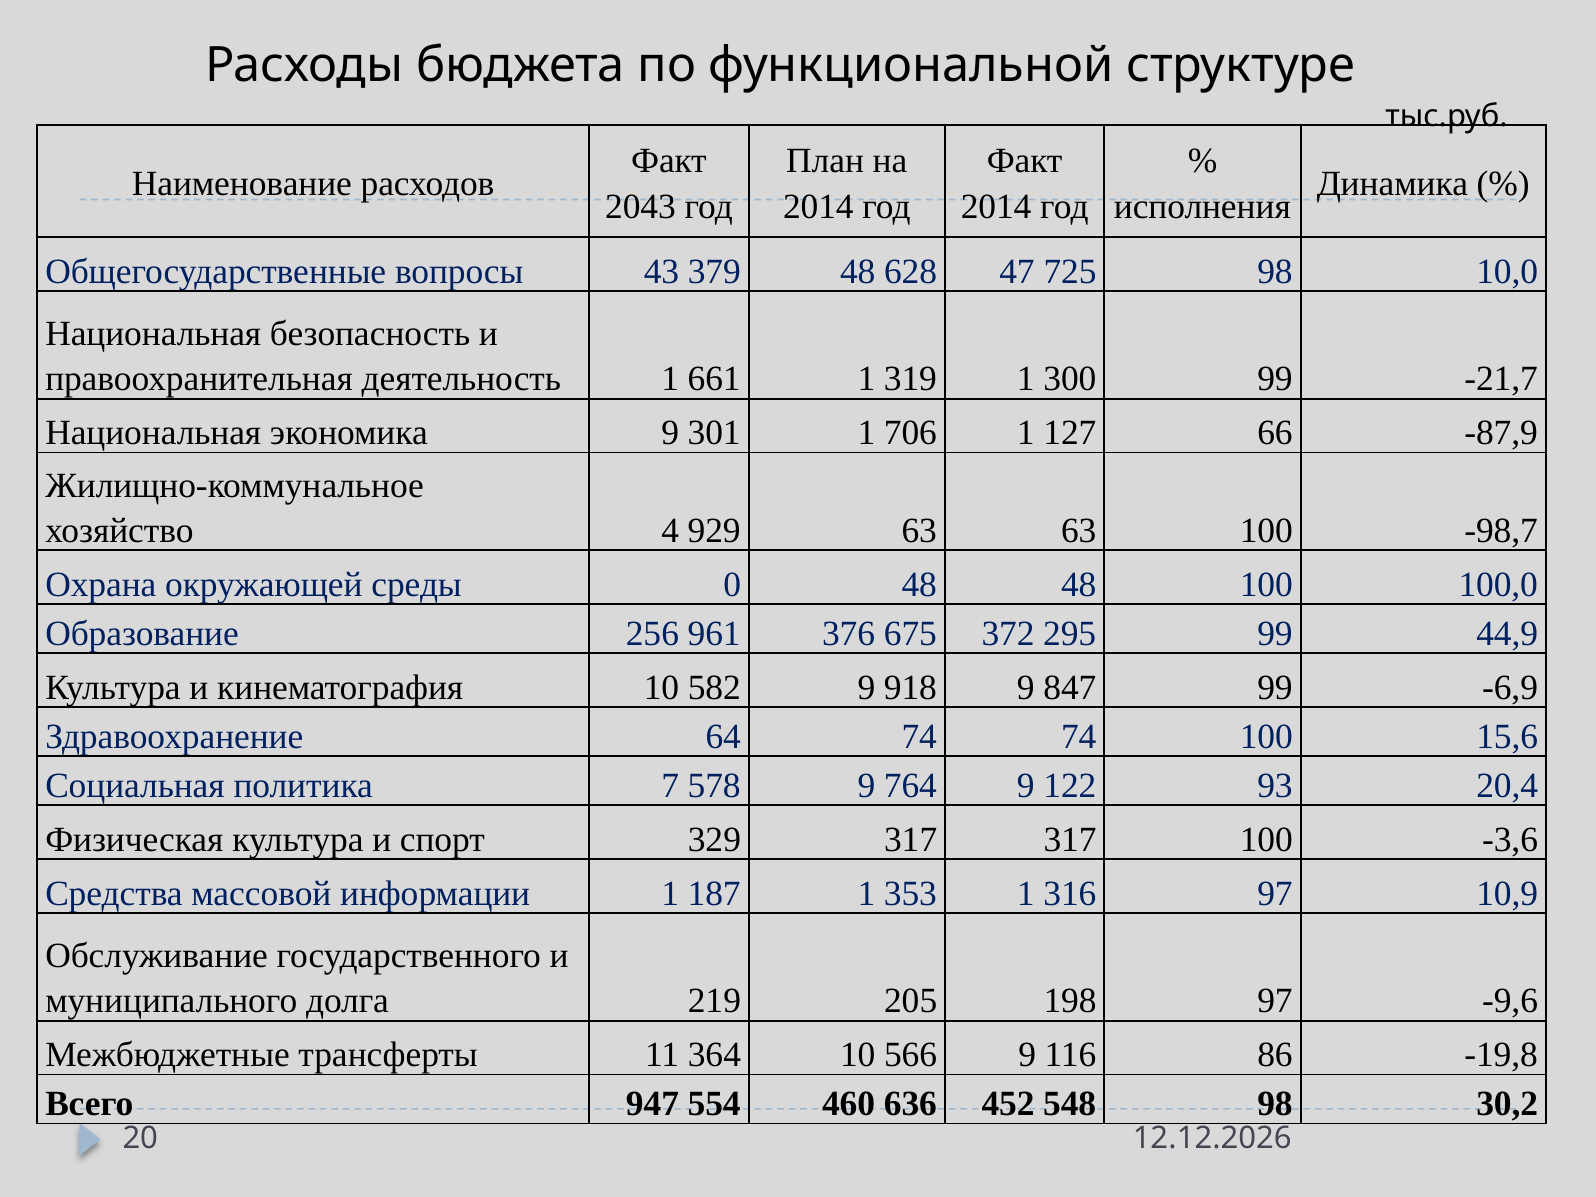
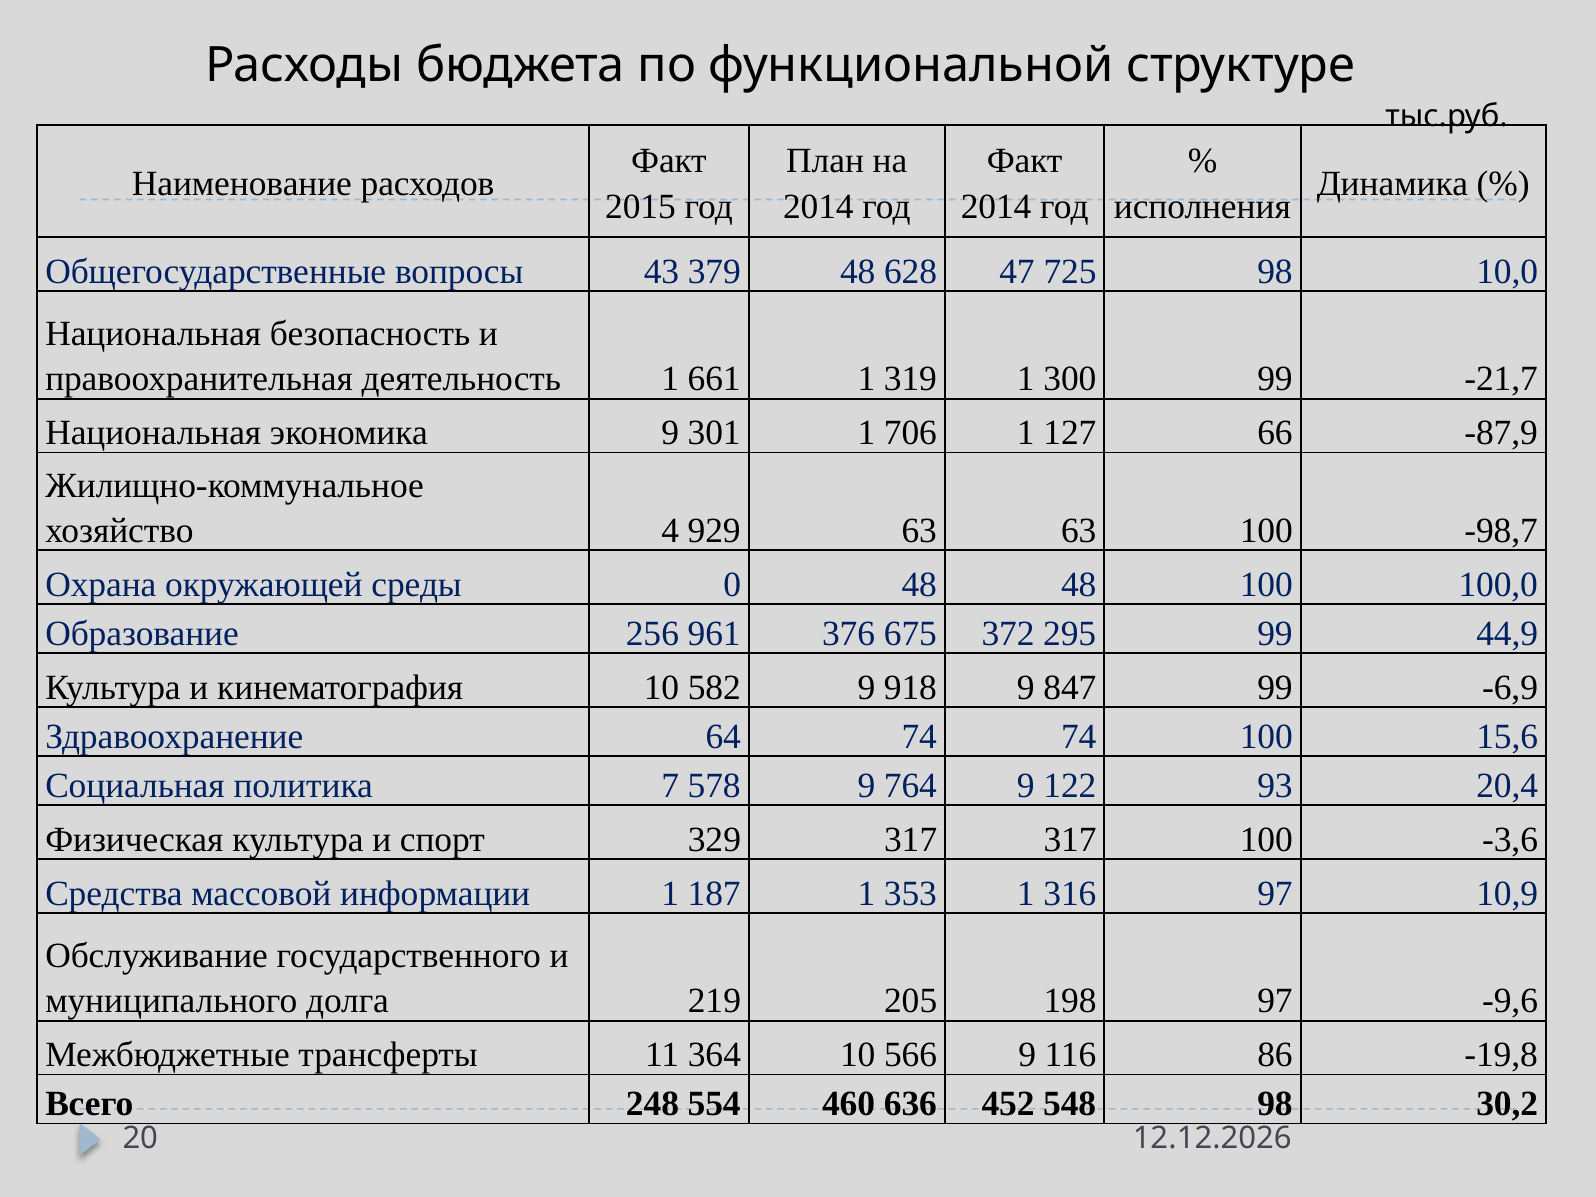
2043: 2043 -> 2015
947: 947 -> 248
